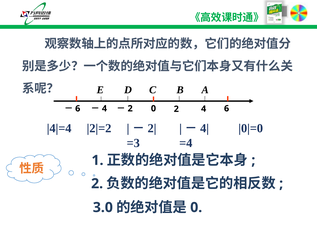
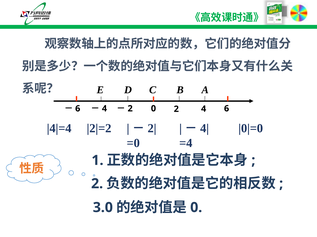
=3: =3 -> =0
